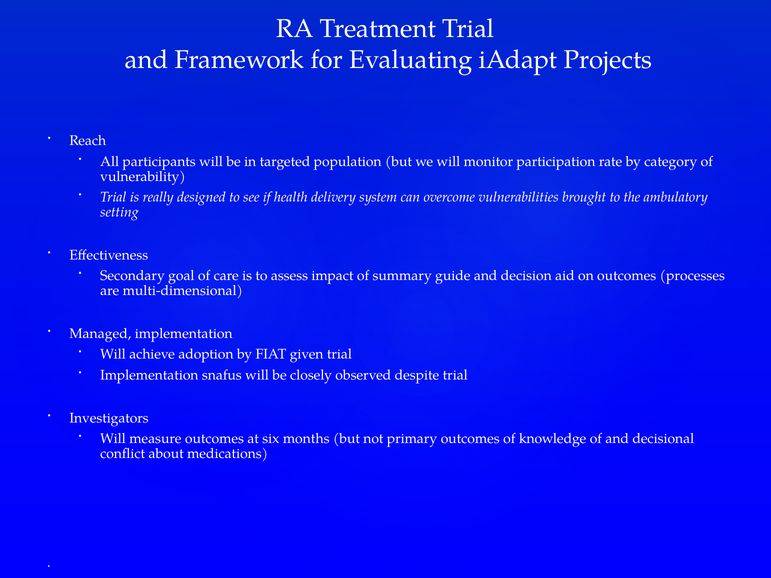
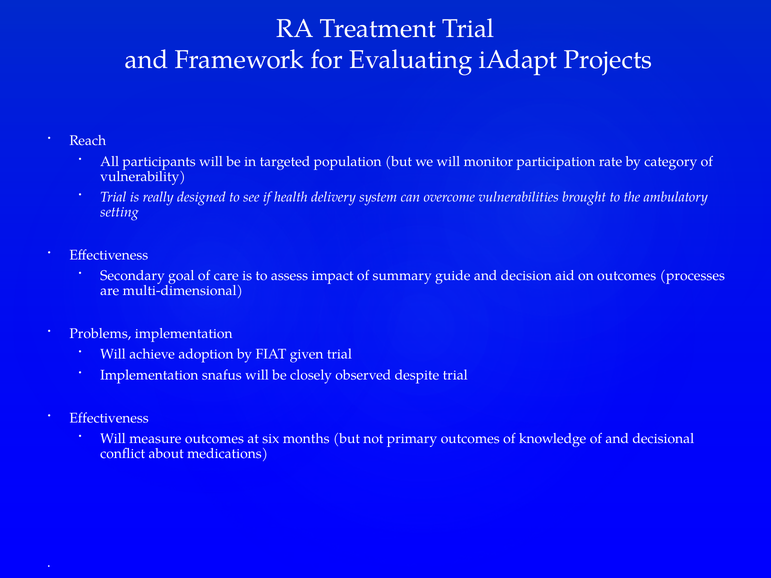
Managed: Managed -> Problems
Investigators at (109, 418): Investigators -> Effectiveness
